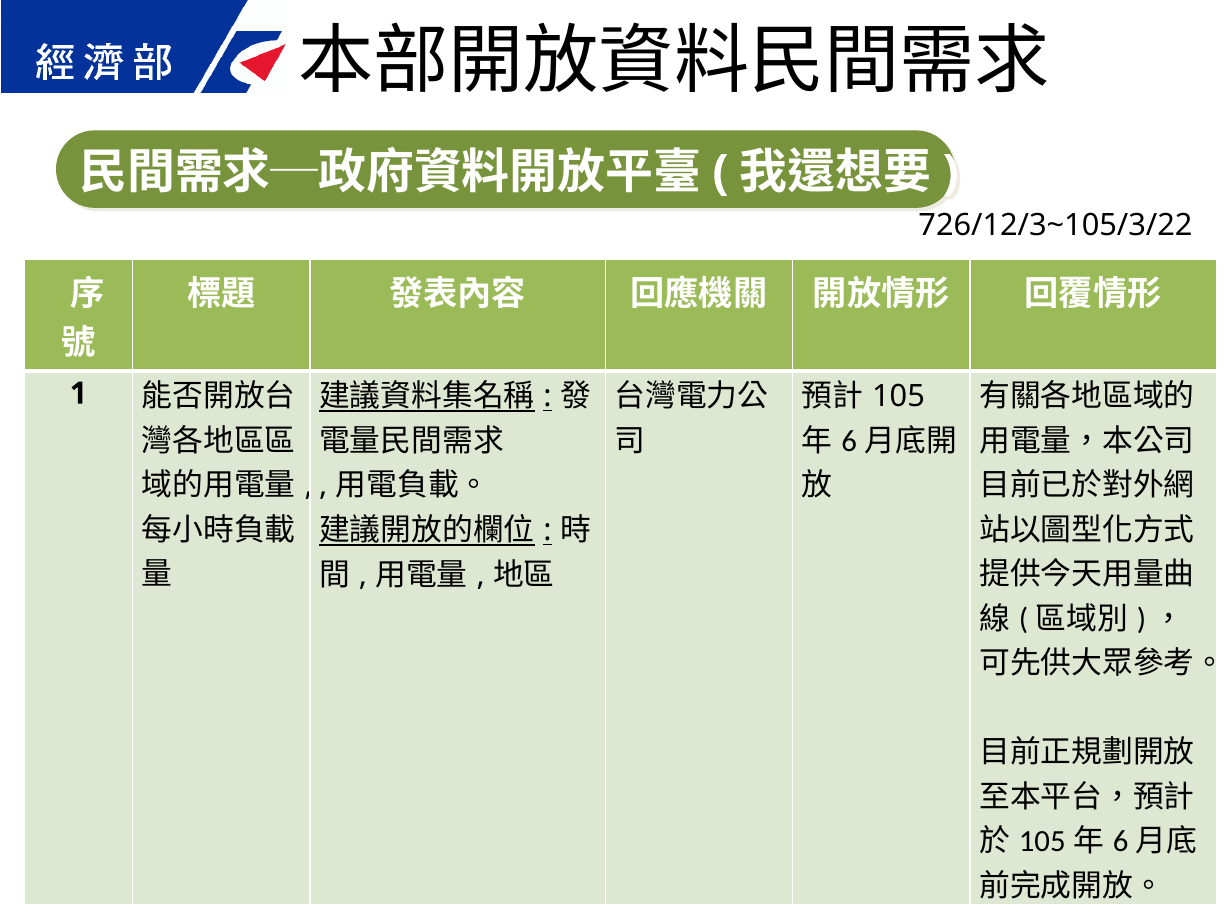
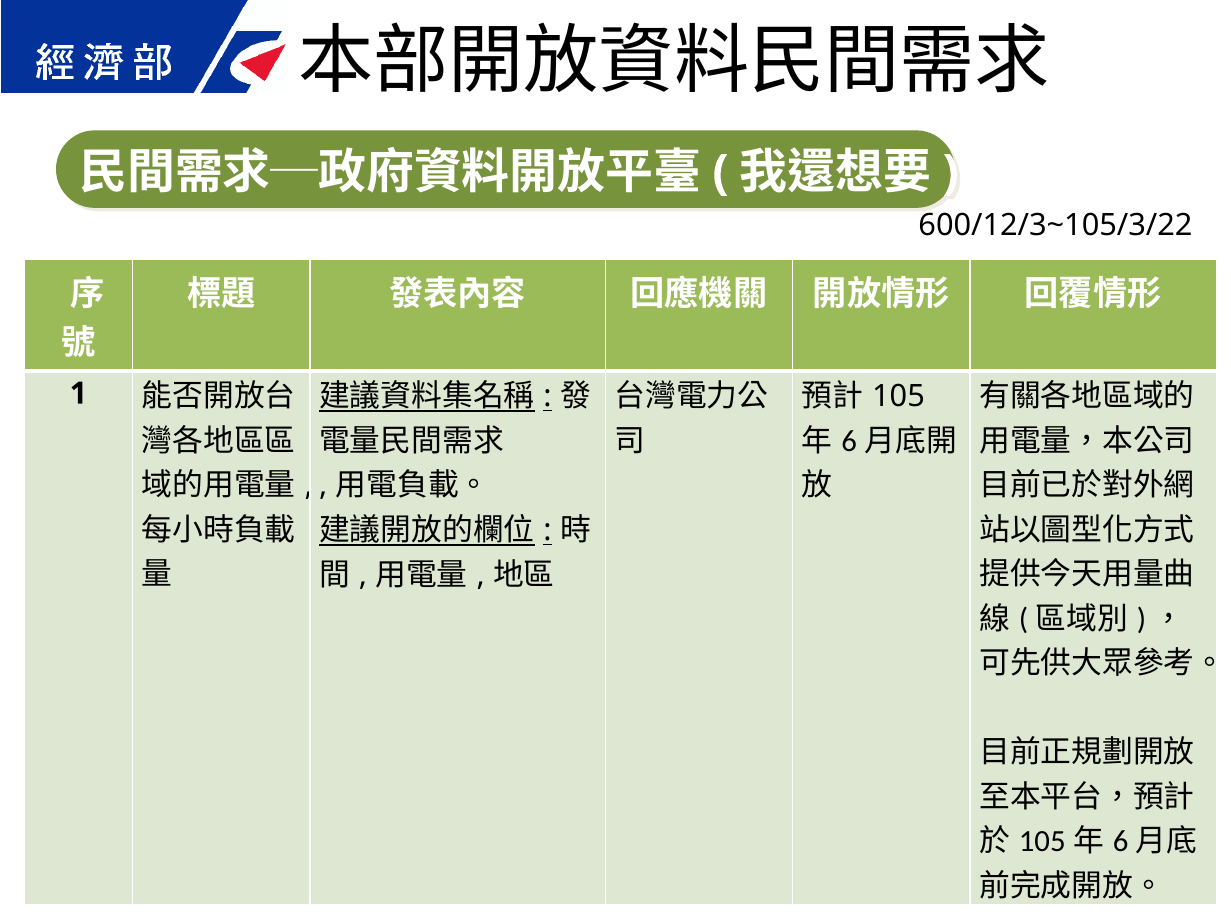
726/12/3~105/3/22: 726/12/3~105/3/22 -> 600/12/3~105/3/22
